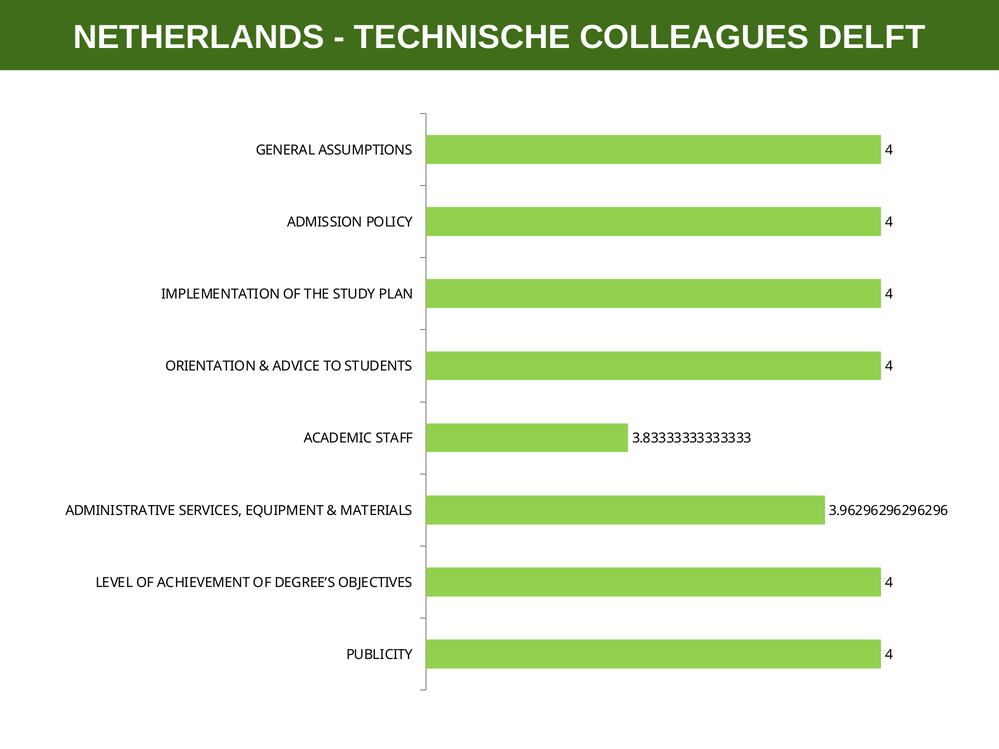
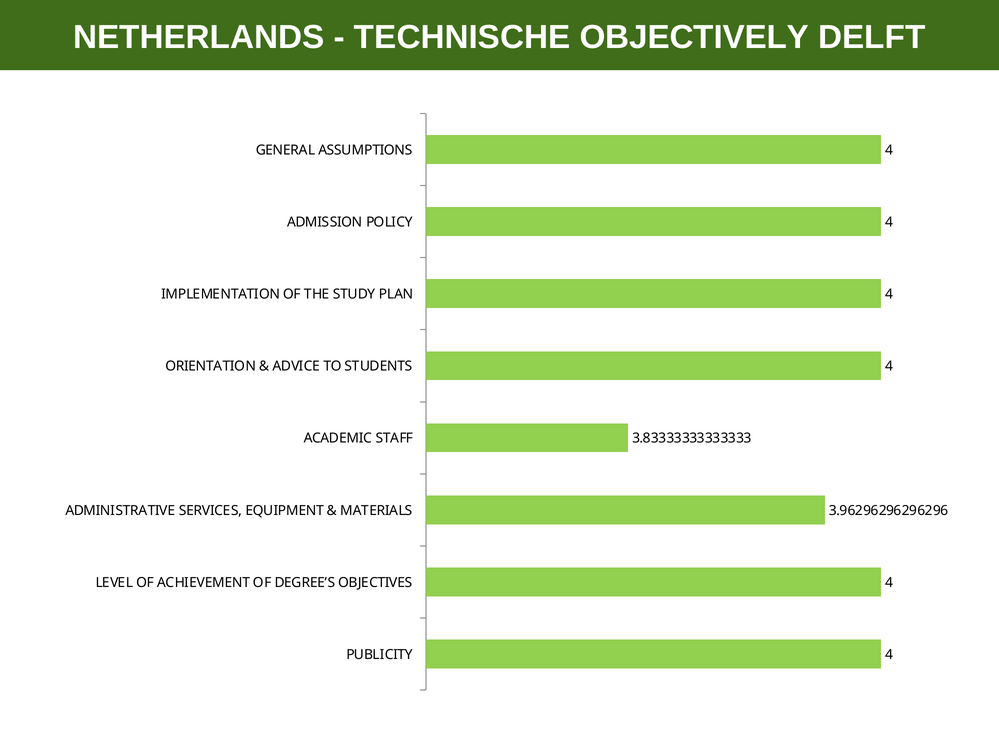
COLLEAGUES: COLLEAGUES -> OBJECTIVELY
